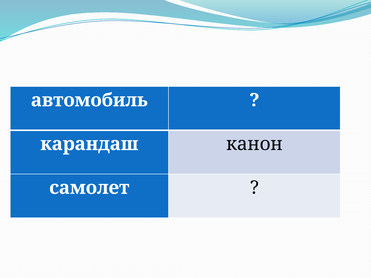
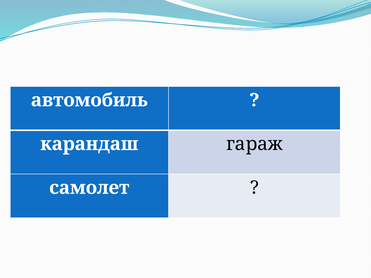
канон: канон -> гараж
